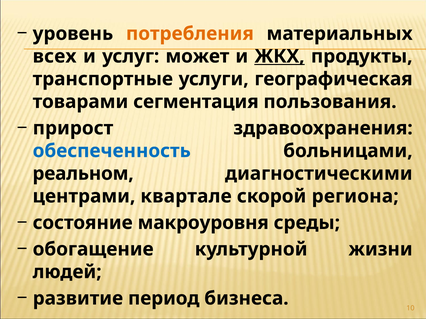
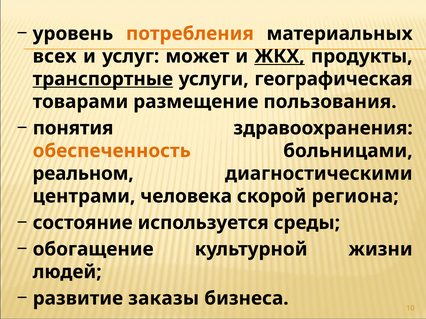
транспортные underline: none -> present
сегментация: сегментация -> размещение
прирост: прирост -> понятия
обеспеченность colour: blue -> orange
квартале: квартале -> человека
макроуровня: макроуровня -> используется
период: период -> заказы
